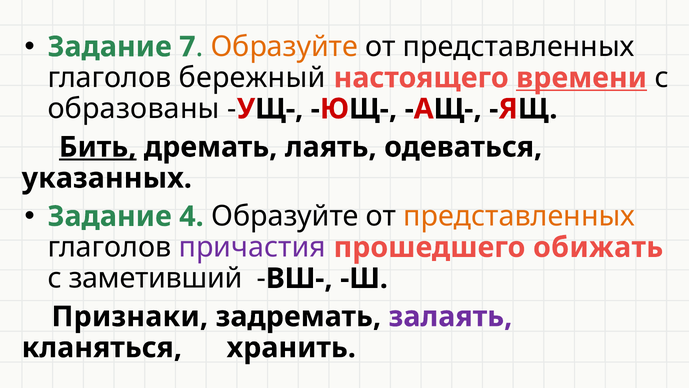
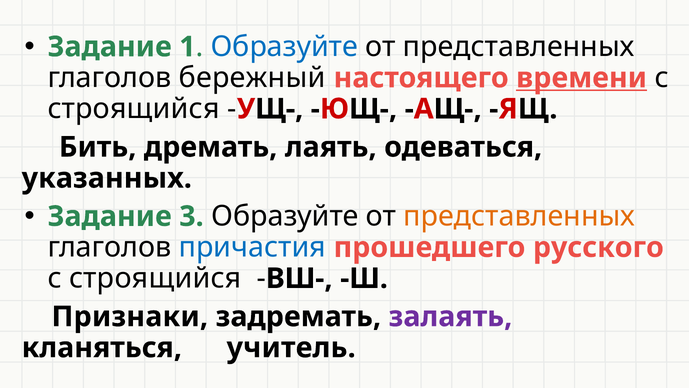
7: 7 -> 1
Образуйте at (284, 47) colour: orange -> blue
образованы at (134, 109): образованы -> строящийся
Бить underline: present -> none
4: 4 -> 3
причастия colour: purple -> blue
обижать: обижать -> русского
заметивший at (155, 278): заметивший -> строящийся
хранить: хранить -> учитель
